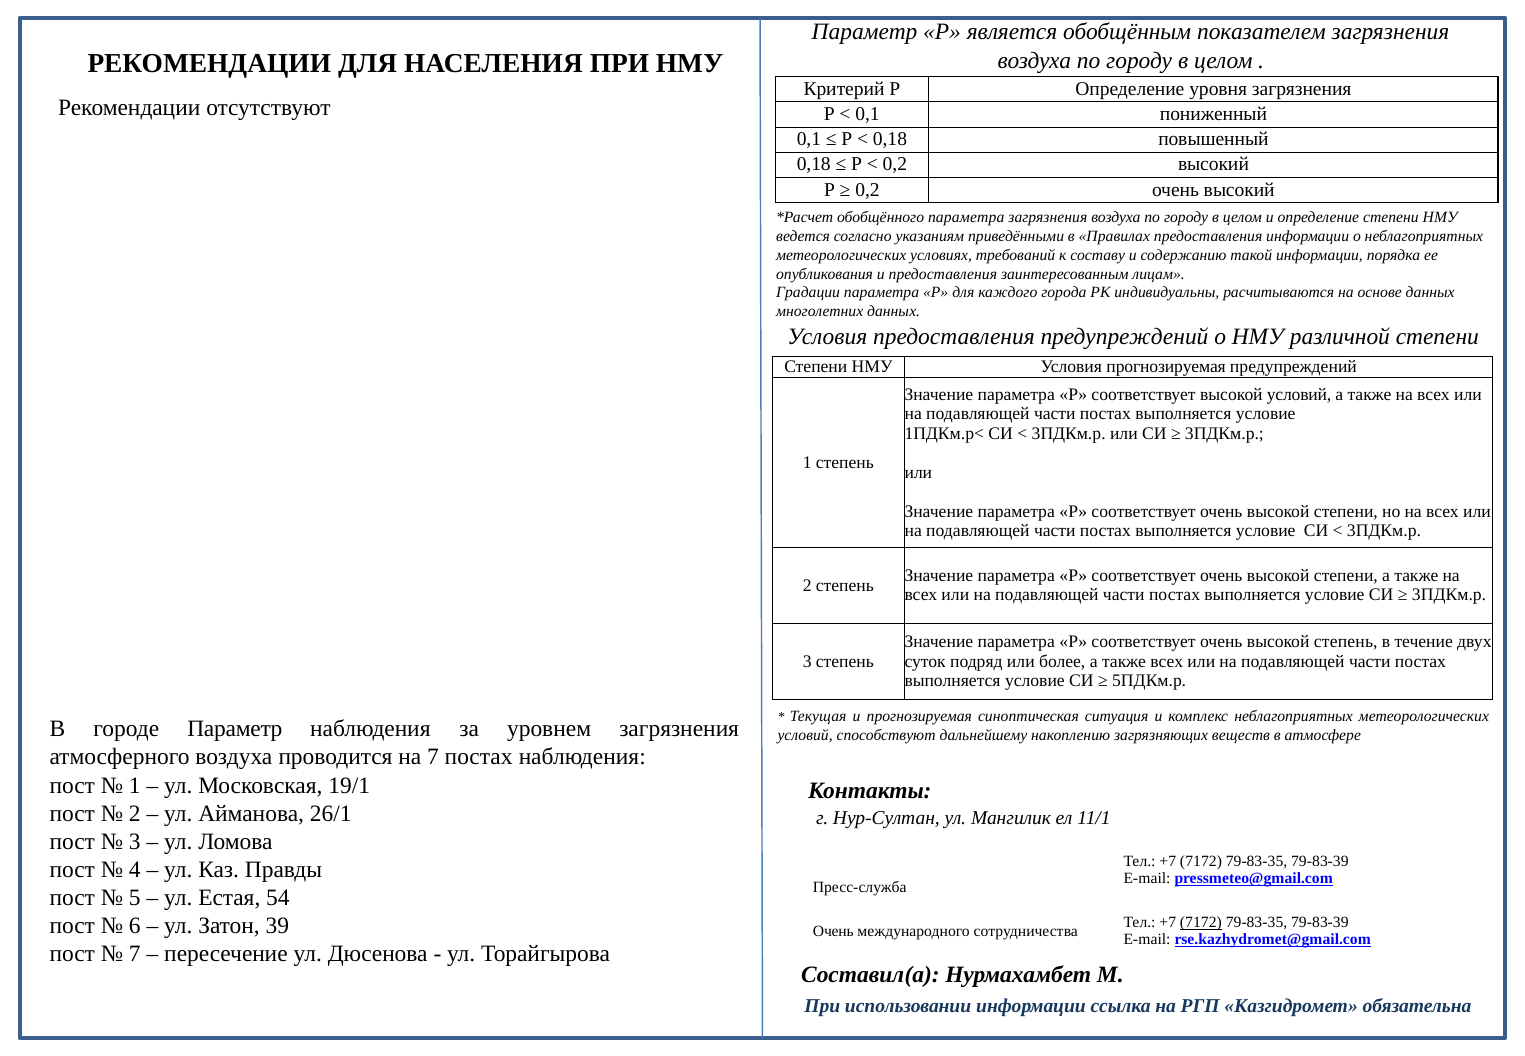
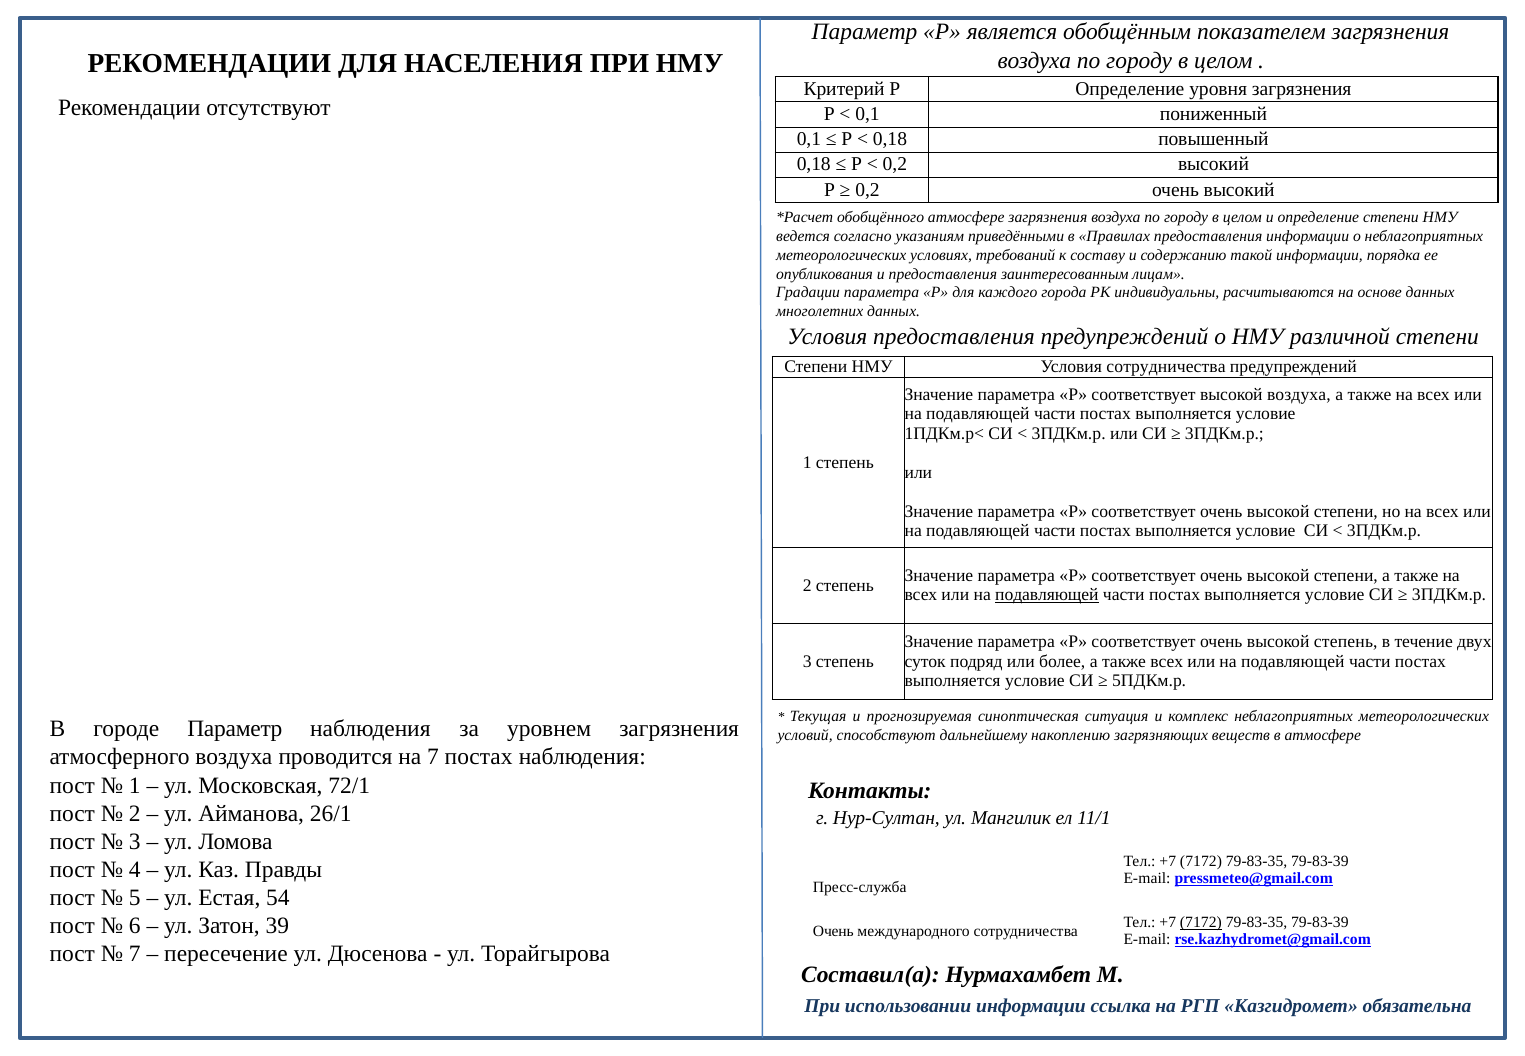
обобщённого параметра: параметра -> атмосфере
Условия прогнозируемая: прогнозируемая -> сотрудничества
высокой условий: условий -> воздуха
подавляющей at (1047, 595) underline: none -> present
19/1: 19/1 -> 72/1
